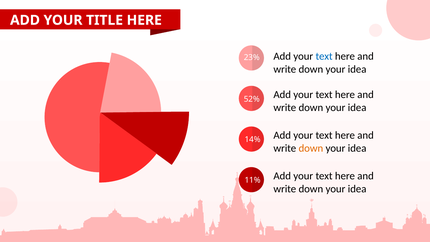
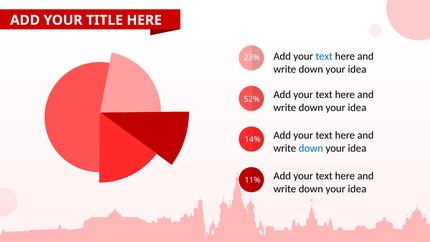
down at (311, 148) colour: orange -> blue
